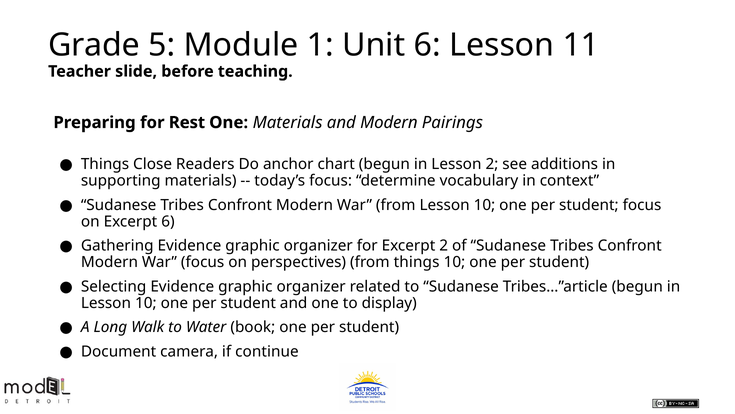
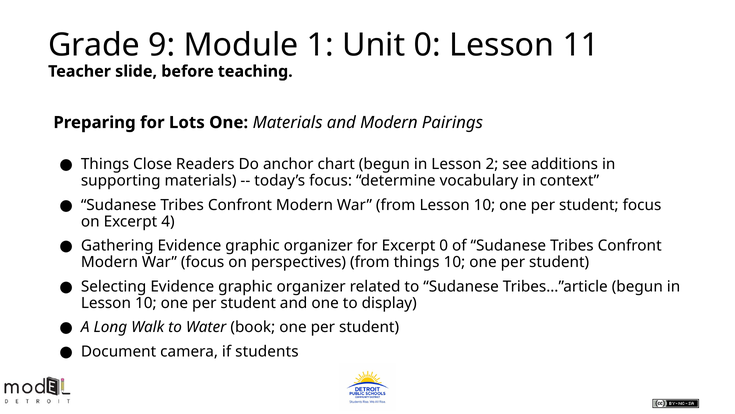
5: 5 -> 9
Unit 6: 6 -> 0
Rest: Rest -> Lots
Excerpt 6: 6 -> 4
Excerpt 2: 2 -> 0
continue: continue -> students
